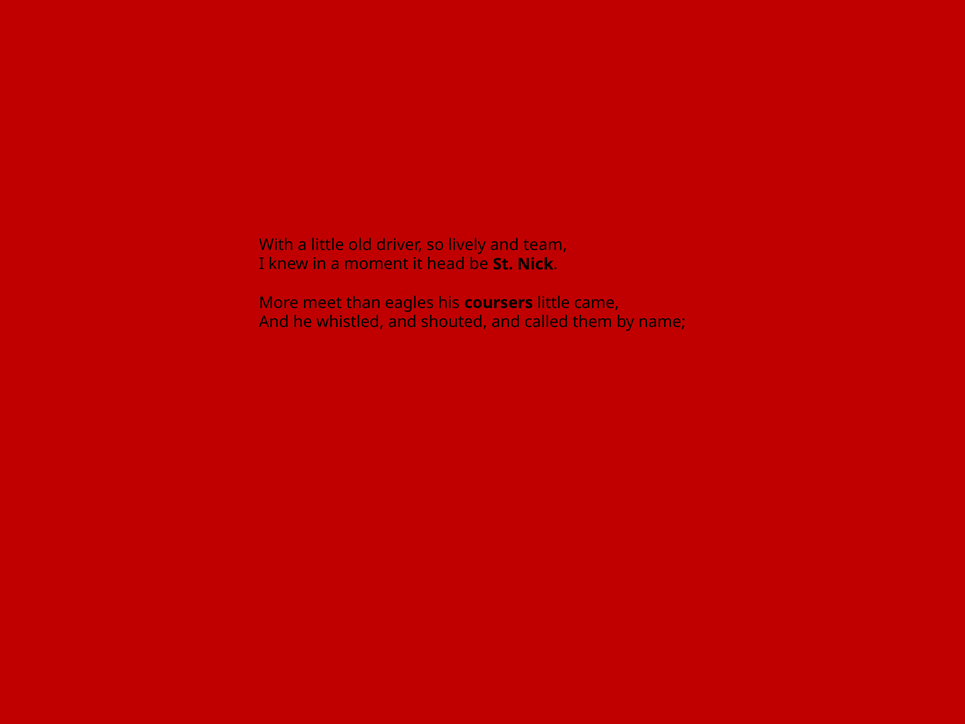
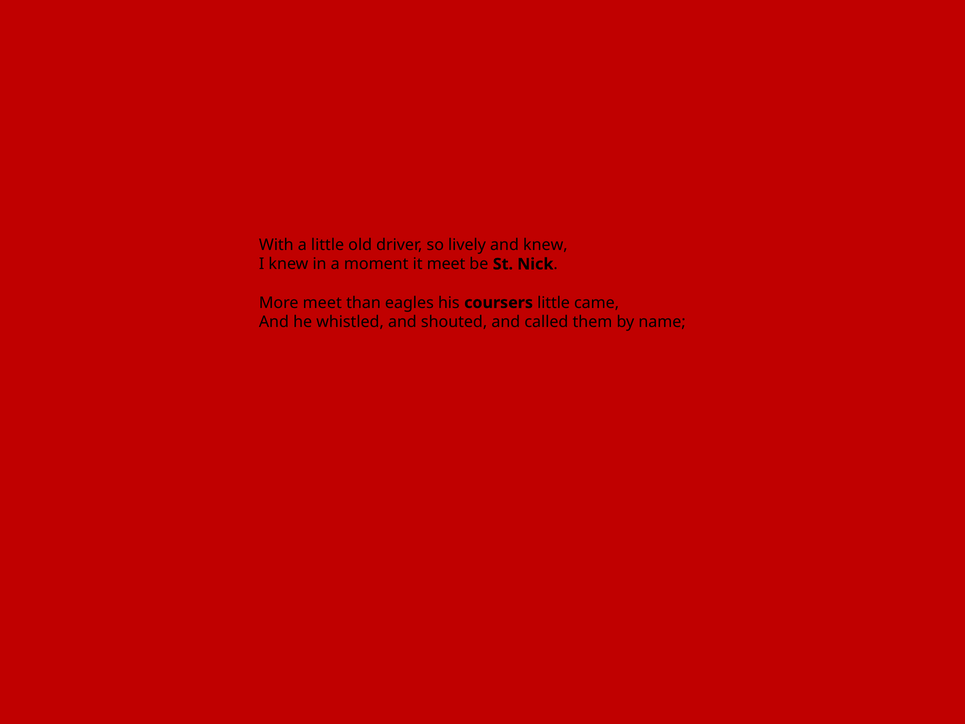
and team: team -> knew
it head: head -> meet
